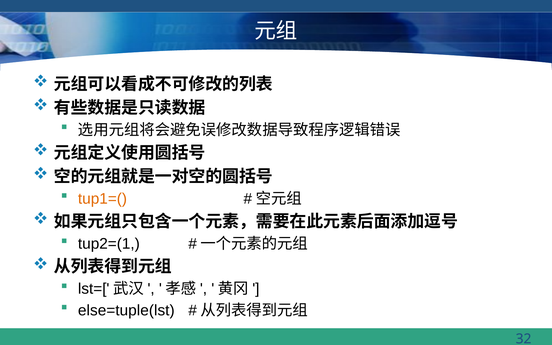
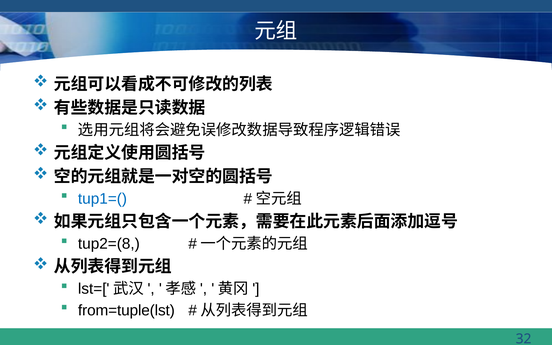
tup1=( colour: orange -> blue
tup2=(1: tup2=(1 -> tup2=(8
else=tuple(lst: else=tuple(lst -> from=tuple(lst
